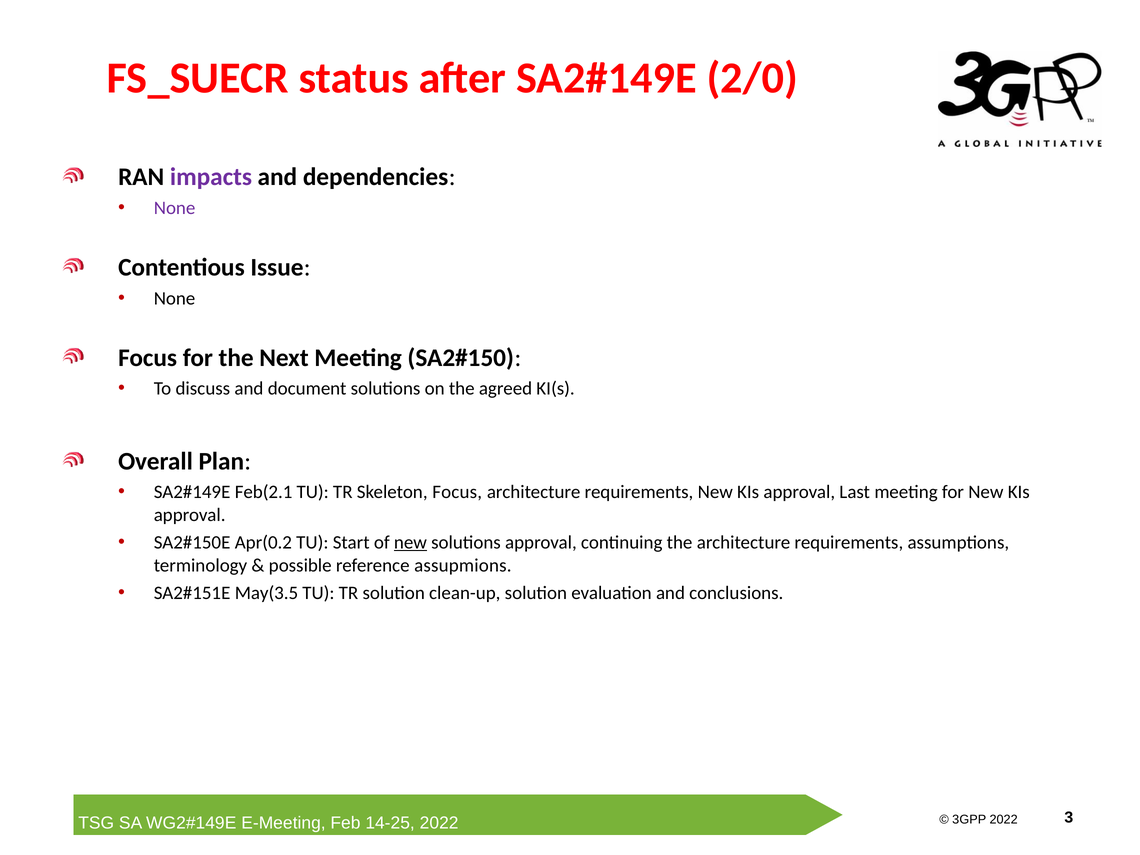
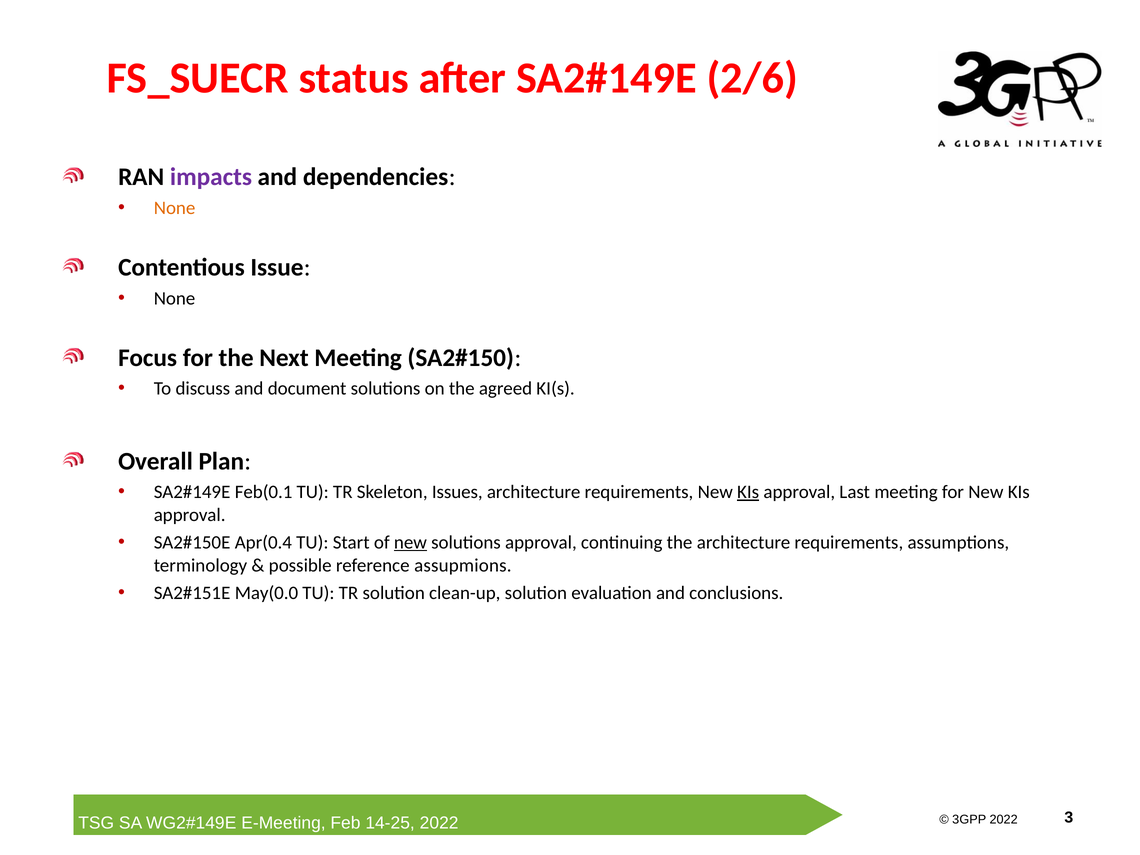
2/0: 2/0 -> 2/6
None at (175, 208) colour: purple -> orange
Feb(2.1: Feb(2.1 -> Feb(0.1
Skeleton Focus: Focus -> Issues
KIs at (748, 492) underline: none -> present
Apr(0.2: Apr(0.2 -> Apr(0.4
May(3.5: May(3.5 -> May(0.0
